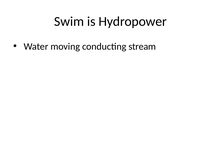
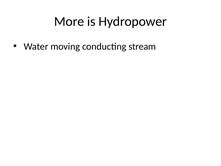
Swim: Swim -> More
